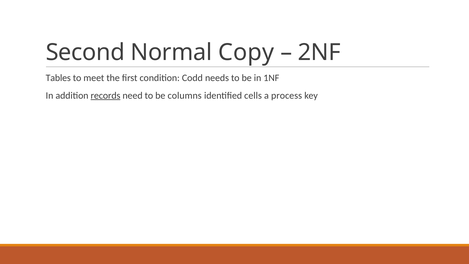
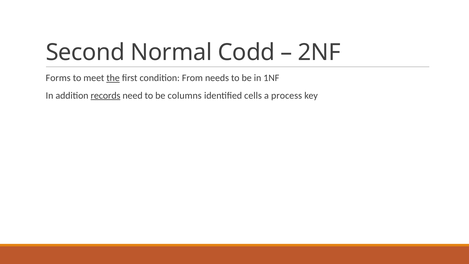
Copy: Copy -> Codd
Tables: Tables -> Forms
the underline: none -> present
Codd: Codd -> From
